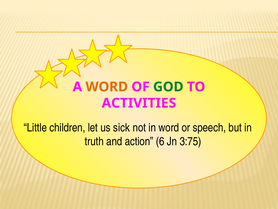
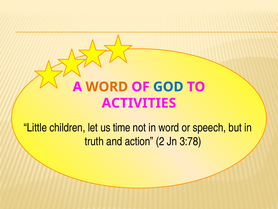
GOD colour: green -> blue
sick: sick -> time
6: 6 -> 2
3:75: 3:75 -> 3:78
